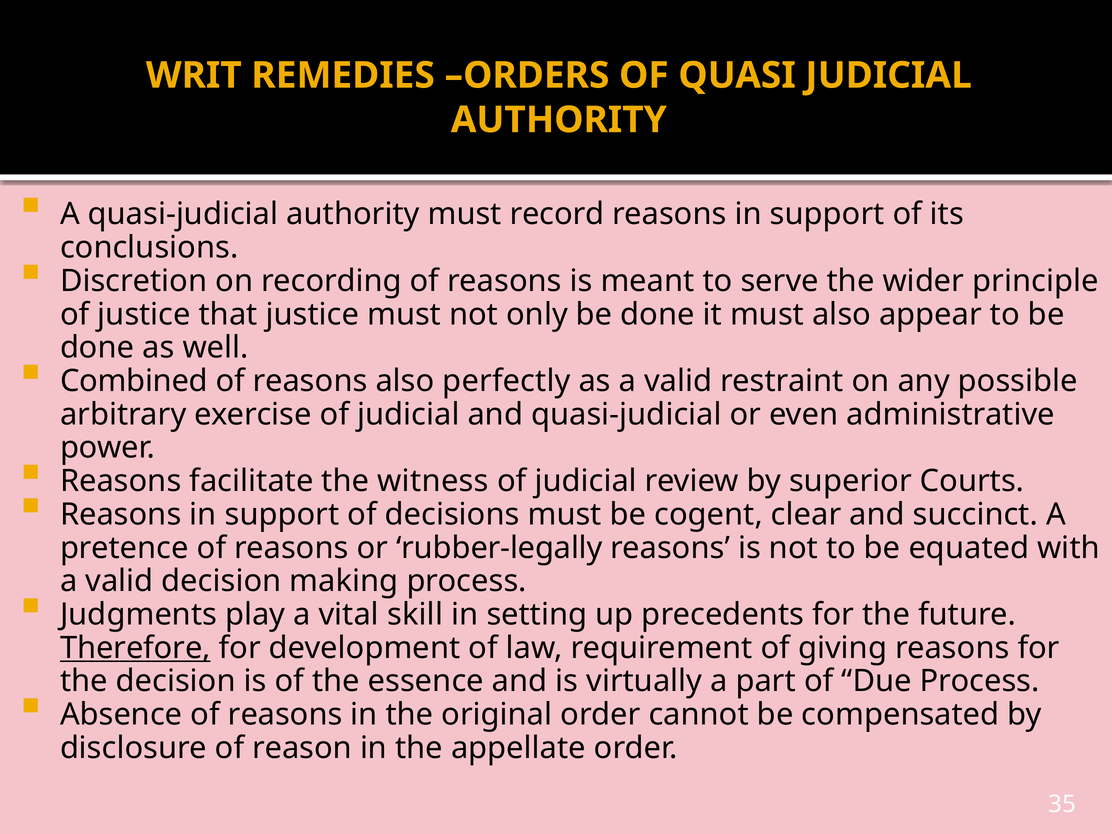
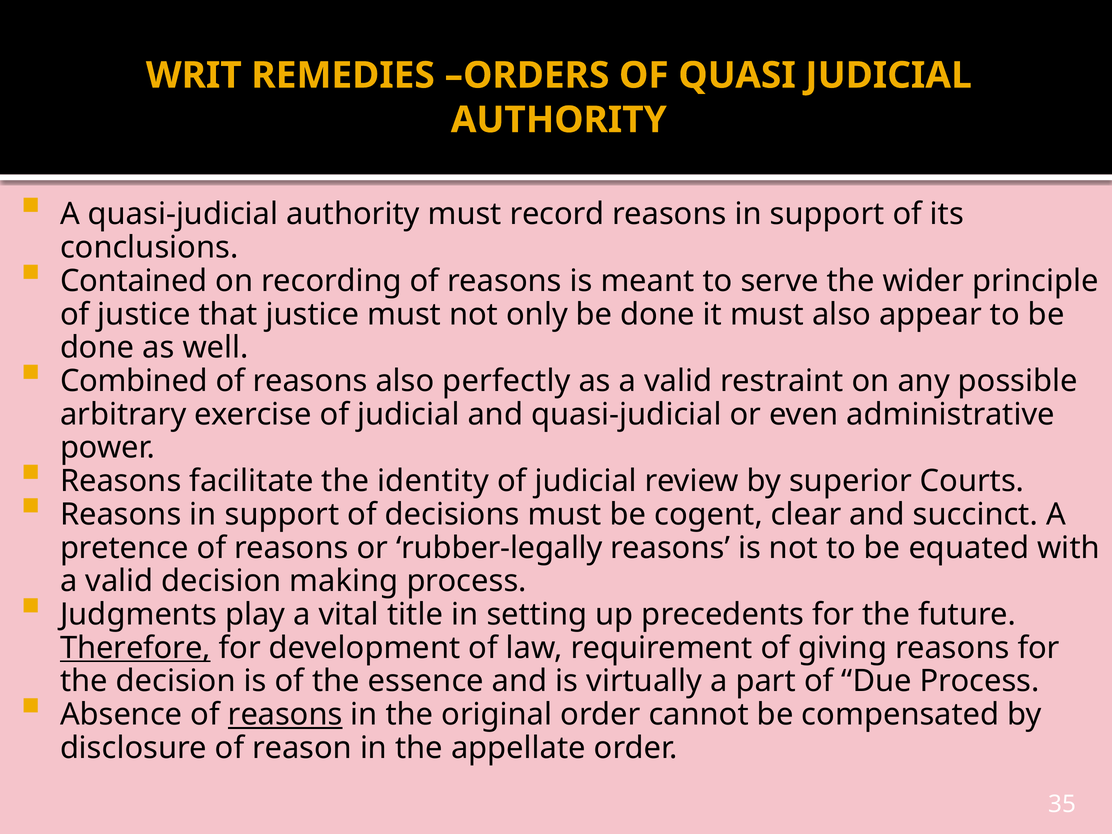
Discretion: Discretion -> Contained
witness: witness -> identity
skill: skill -> title
reasons at (285, 715) underline: none -> present
